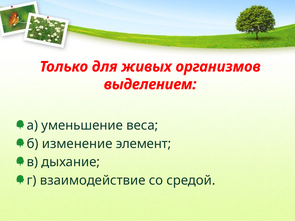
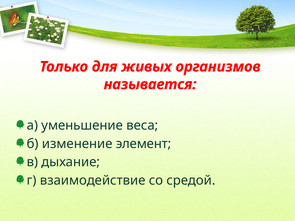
выделением: выделением -> называется
